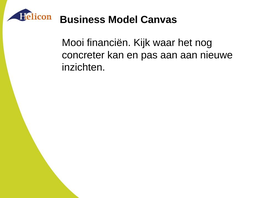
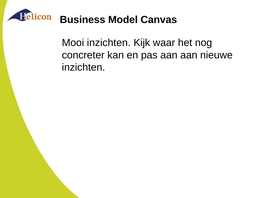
Mooi financiën: financiën -> inzichten
